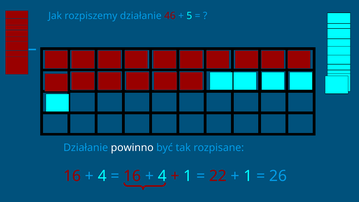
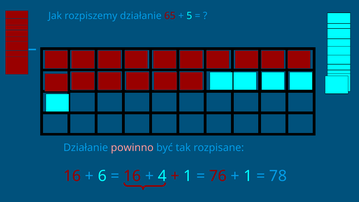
46: 46 -> 65
powinno colour: white -> pink
4 at (102, 176): 4 -> 6
22: 22 -> 76
26: 26 -> 78
